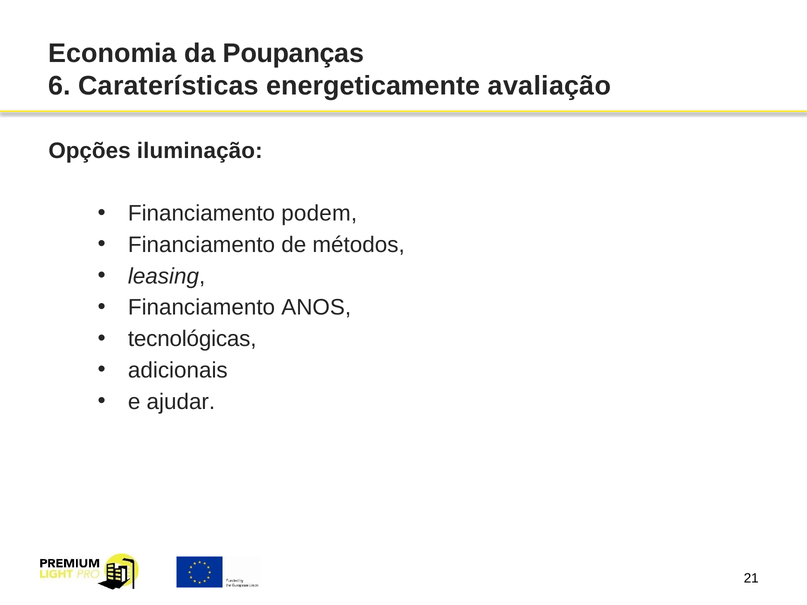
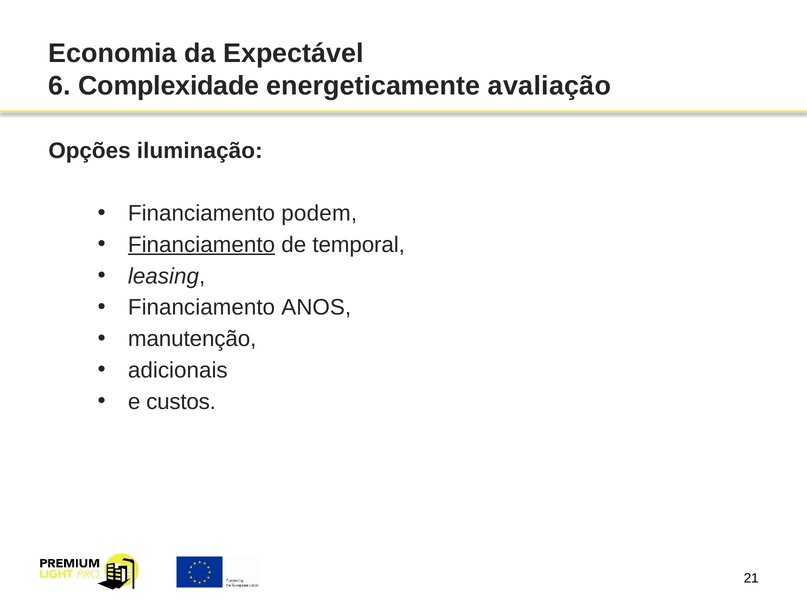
Poupanças: Poupanças -> Expectável
Caraterísticas: Caraterísticas -> Complexidade
Financiamento at (202, 245) underline: none -> present
métodos: métodos -> temporal
tecnológicas: tecnológicas -> manutenção
ajudar: ajudar -> custos
